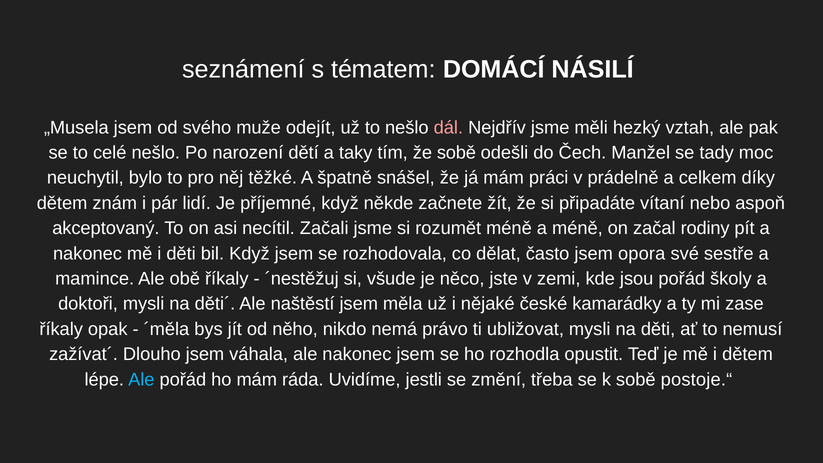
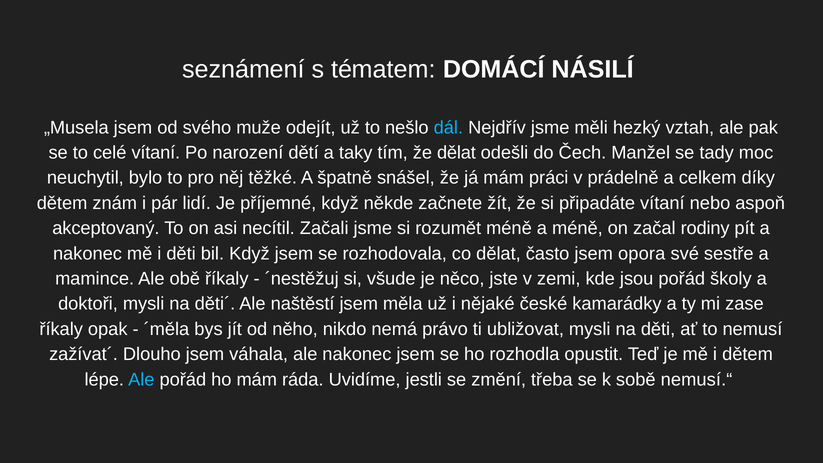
dál colour: pink -> light blue
celé nešlo: nešlo -> vítaní
že sobě: sobě -> dělat
postoje.“: postoje.“ -> nemusí.“
